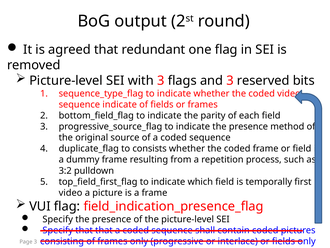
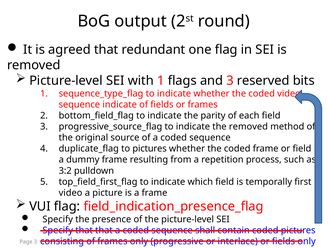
with 3: 3 -> 1
indicate the presence: presence -> removed
to consists: consists -> pictures
